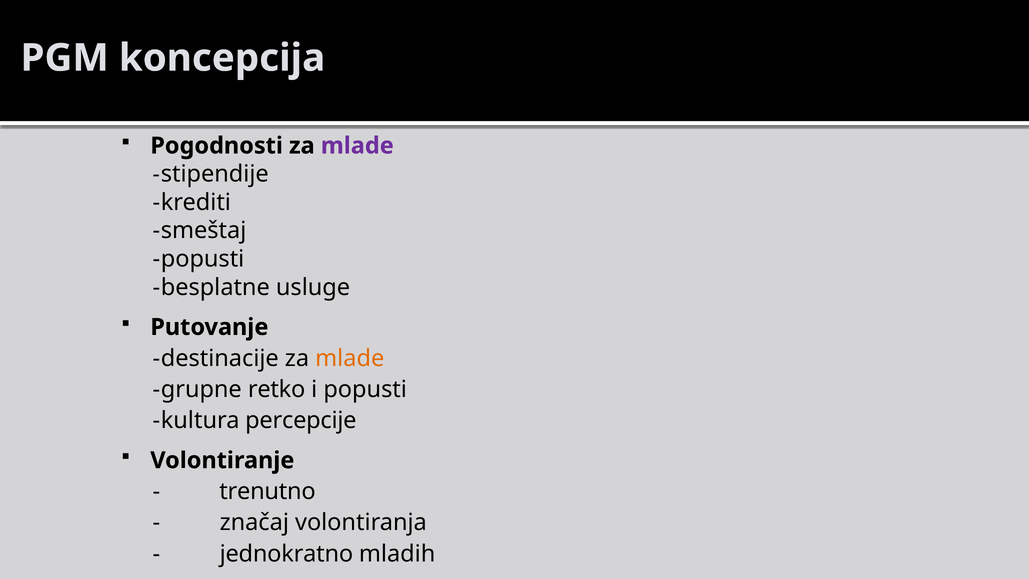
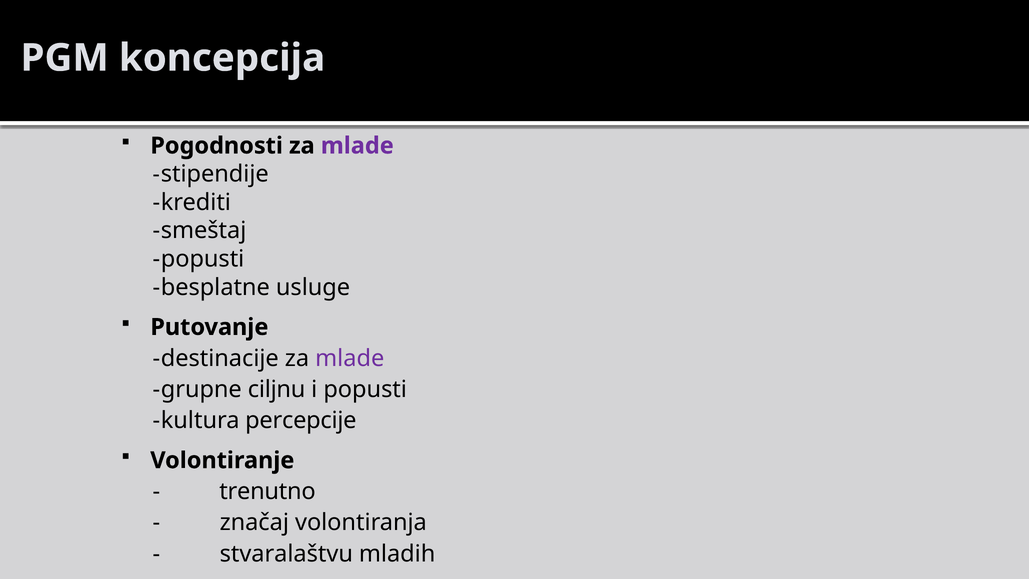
mlade at (350, 358) colour: orange -> purple
retko: retko -> ciljnu
jednokratno: jednokratno -> stvaralaštvu
